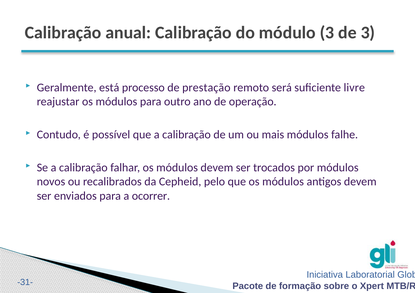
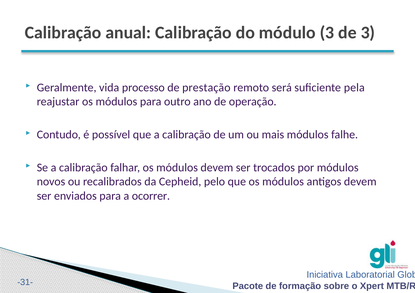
está: está -> vida
livre: livre -> pela
